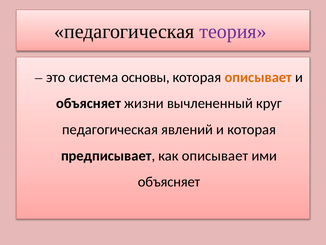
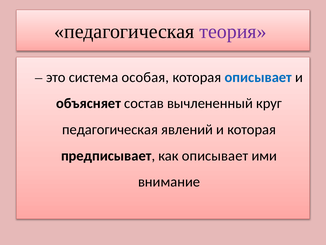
основы: основы -> особая
описывает at (258, 77) colour: orange -> blue
жизни: жизни -> состав
объясняет at (169, 182): объясняет -> внимание
